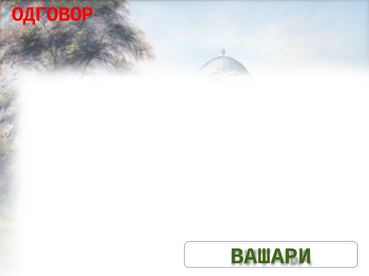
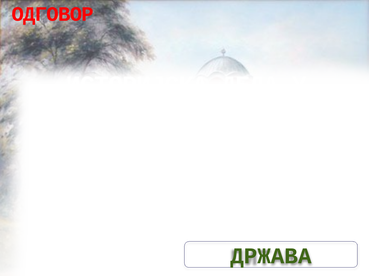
ВАШАРИ: ВАШАРИ -> ДРЖАВА
